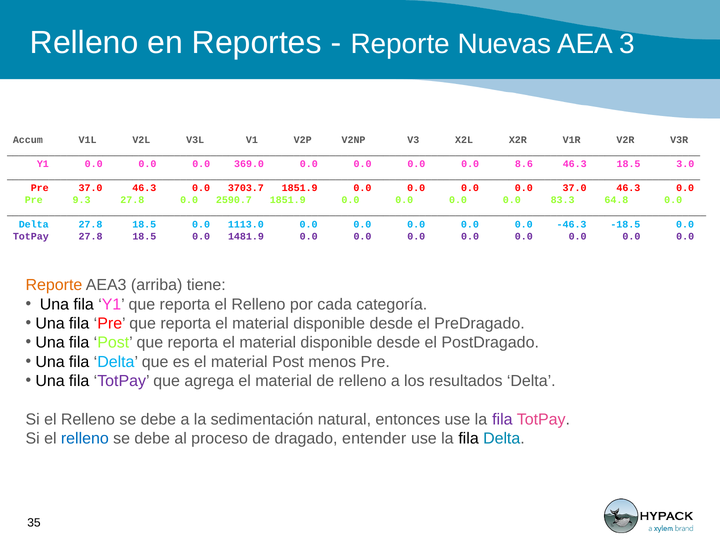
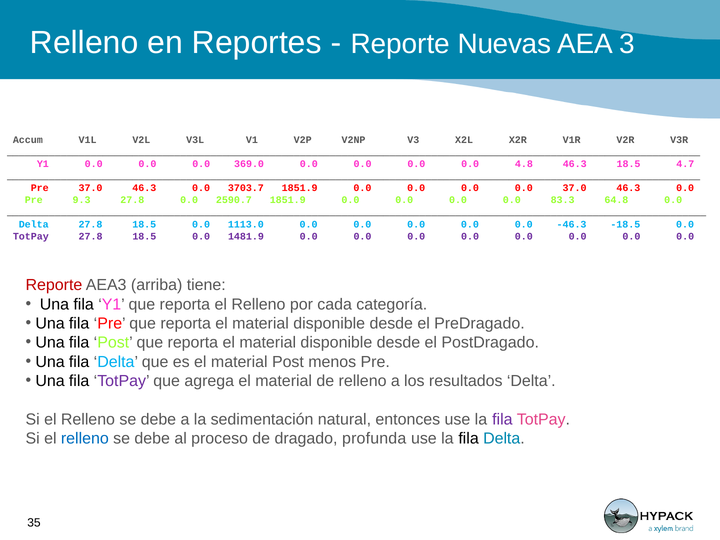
8.6: 8.6 -> 4.8
3.0: 3.0 -> 4.7
Reporte at (54, 285) colour: orange -> red
entender: entender -> profunda
